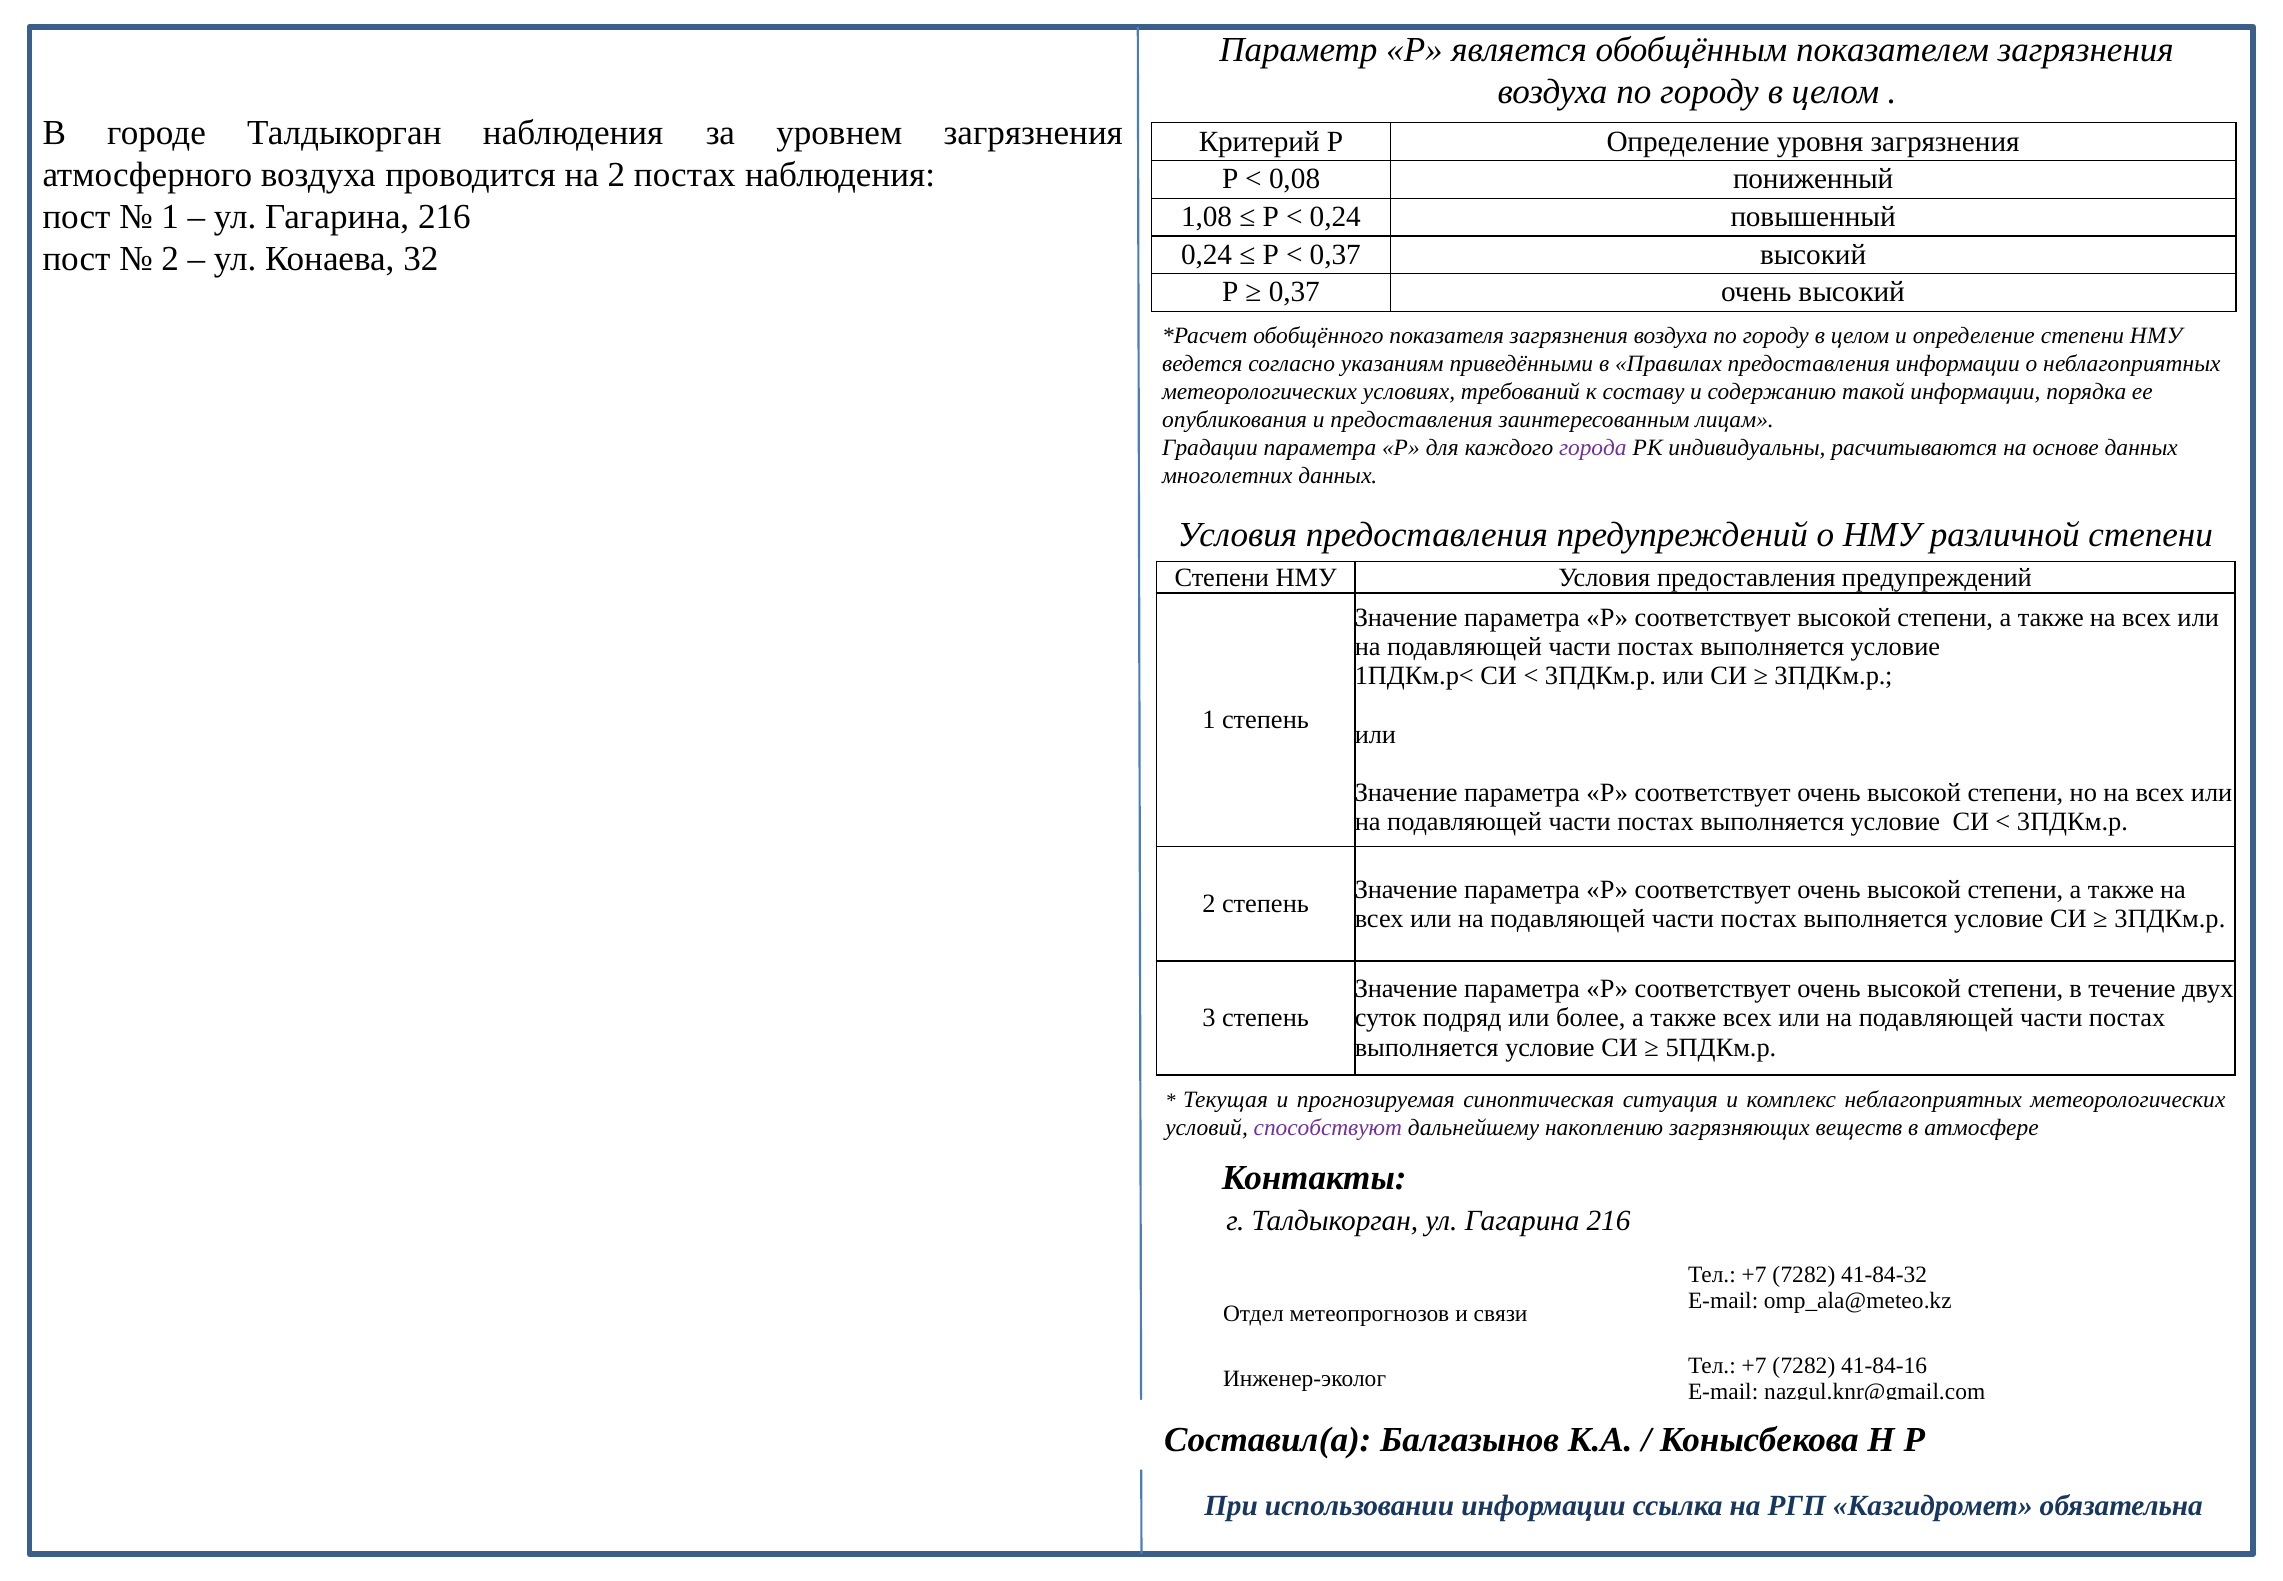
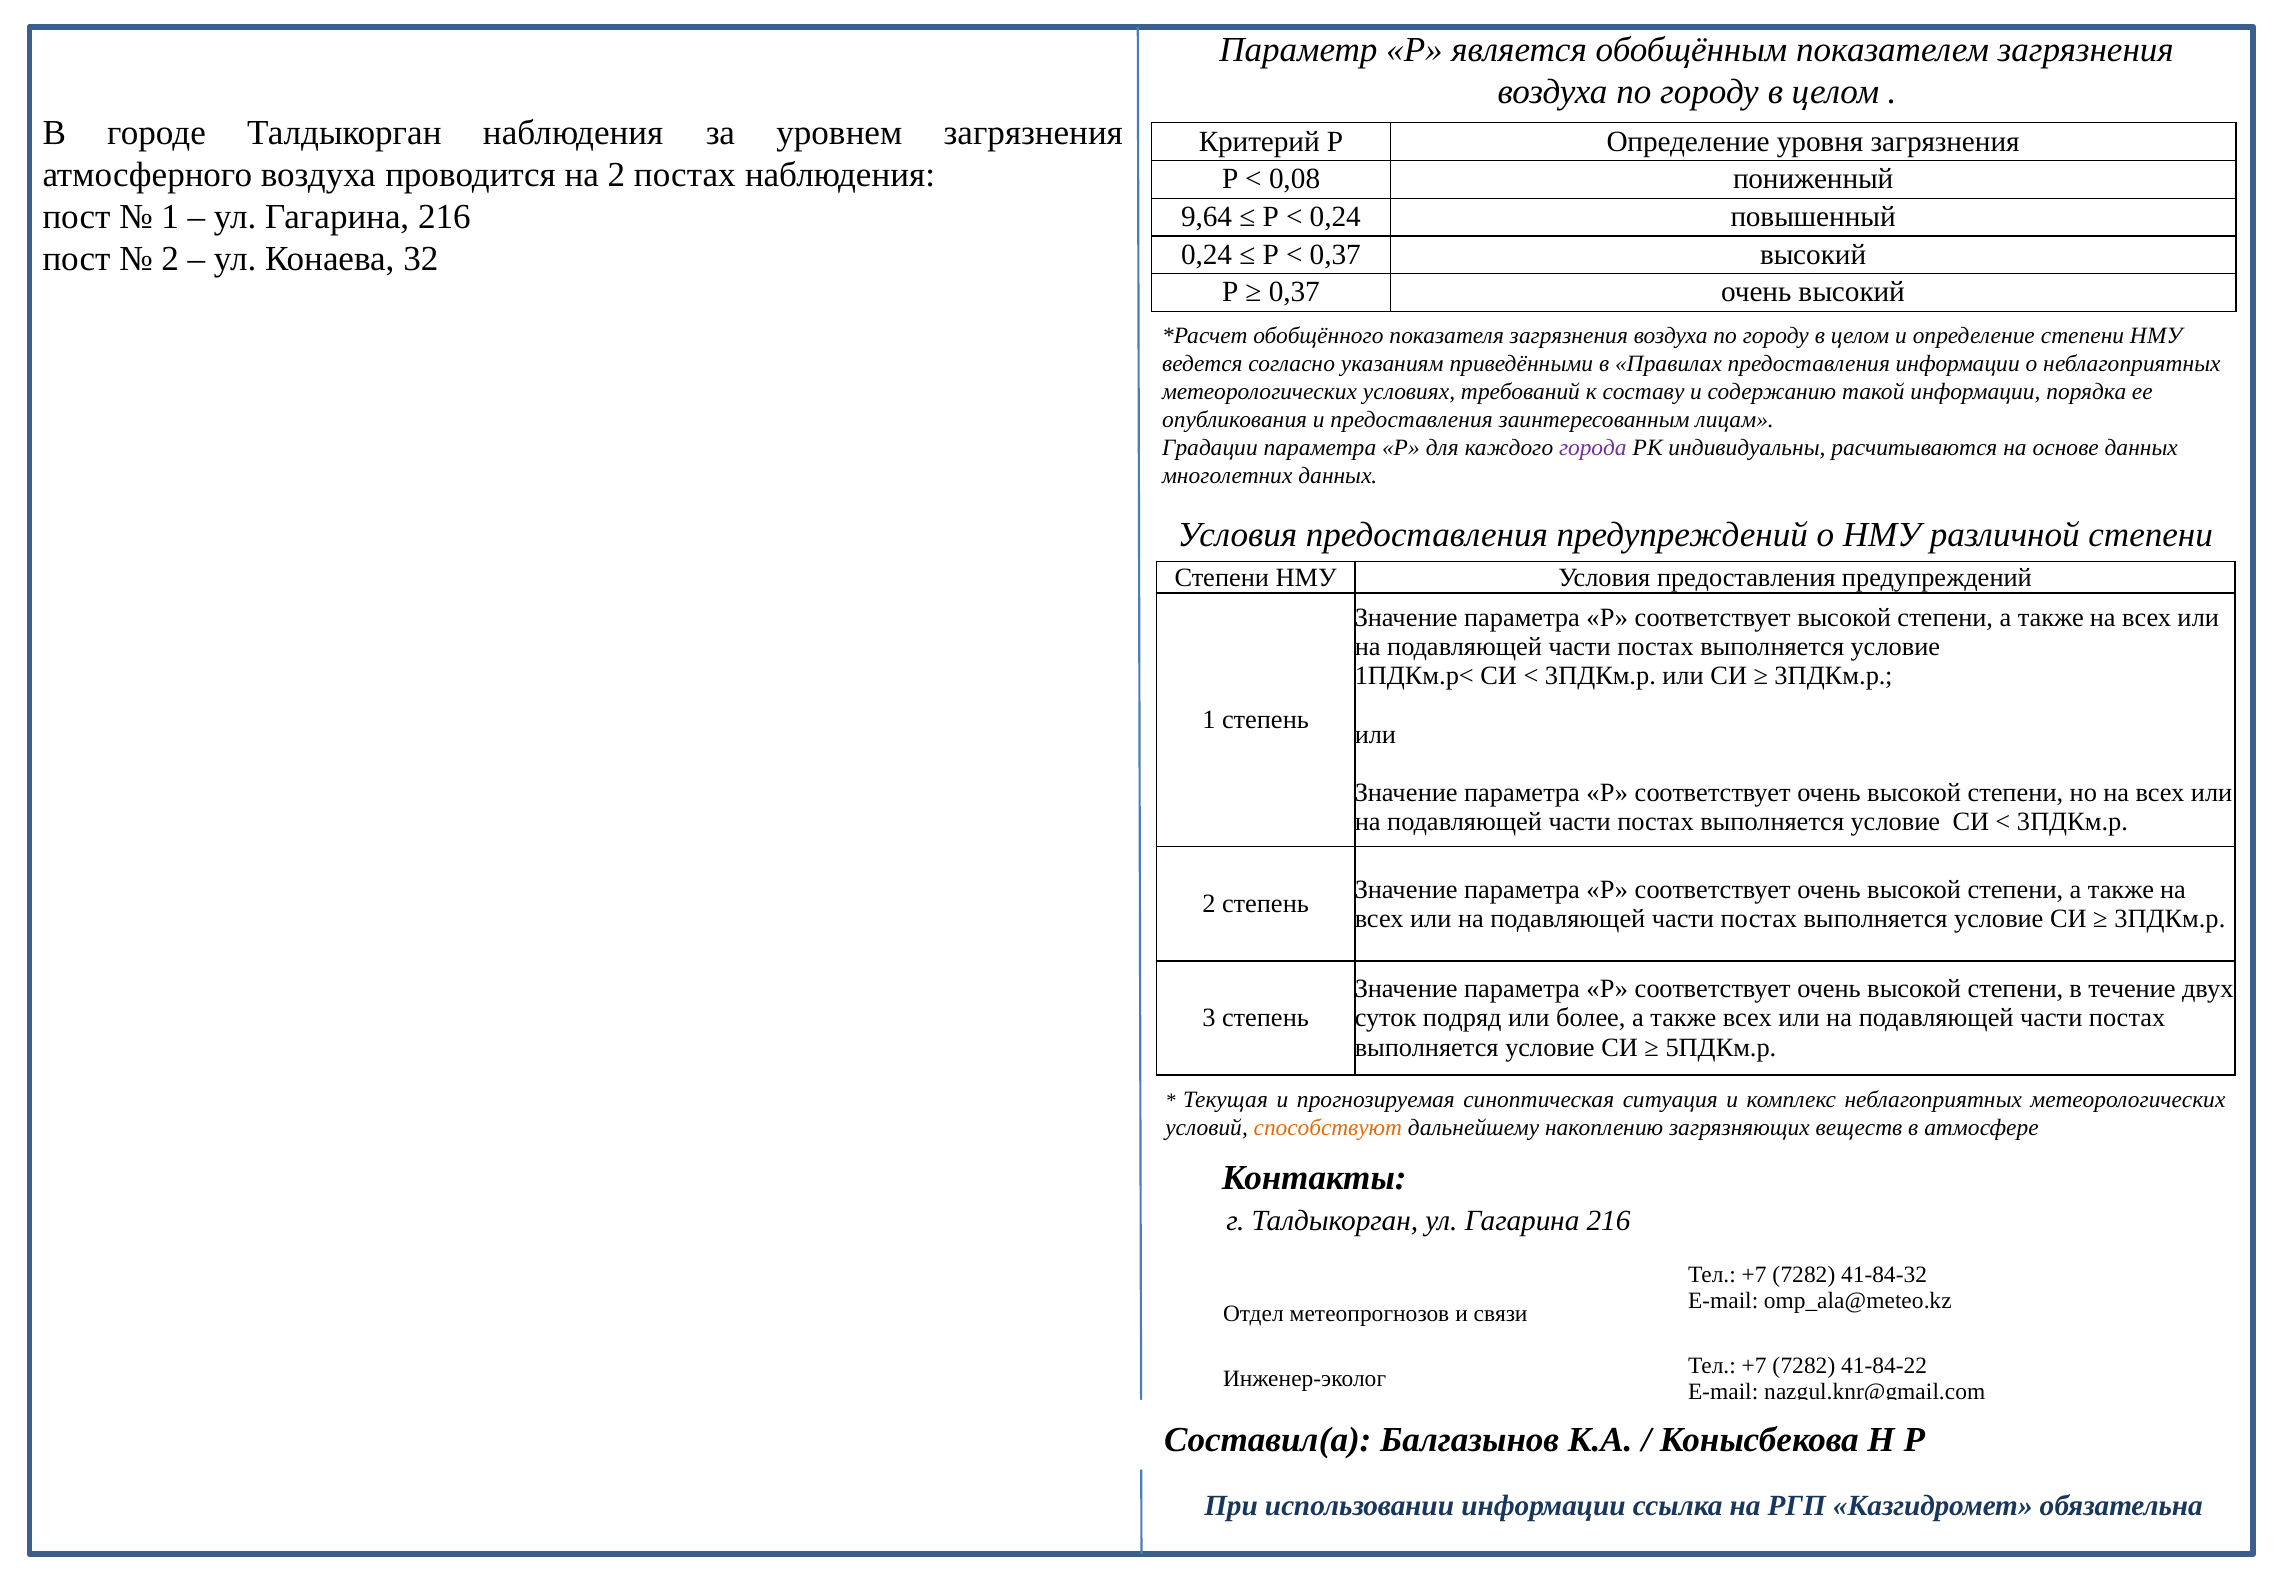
1,08: 1,08 -> 9,64
способствуют colour: purple -> orange
41-84-16: 41-84-16 -> 41-84-22
